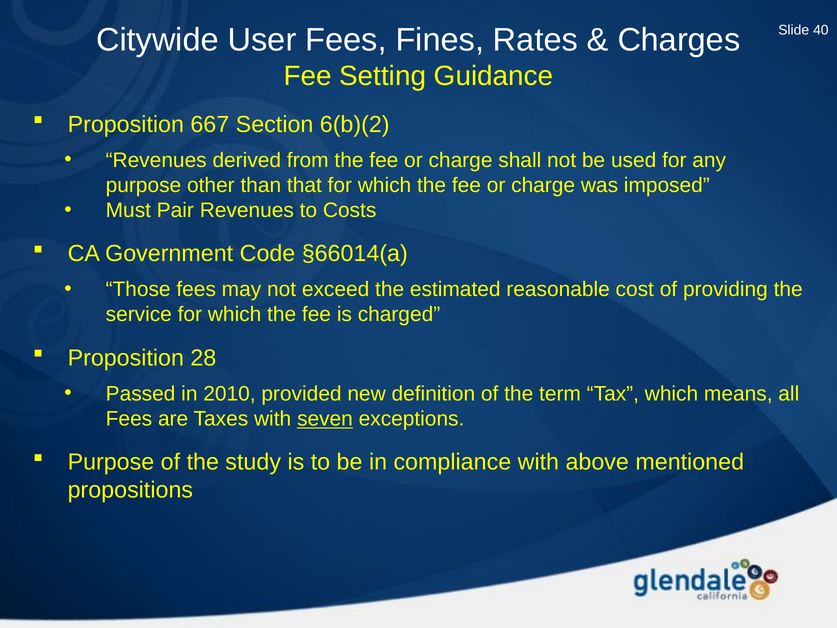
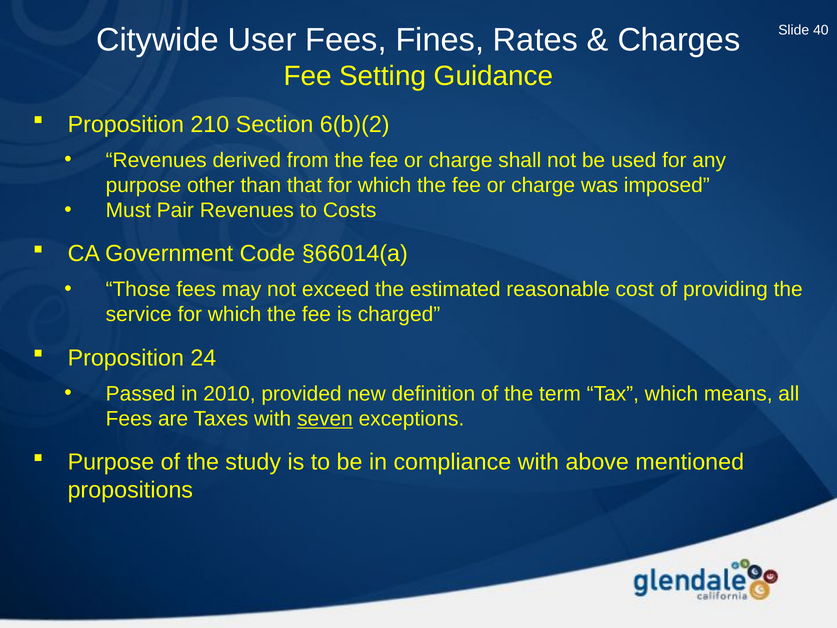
667: 667 -> 210
28: 28 -> 24
